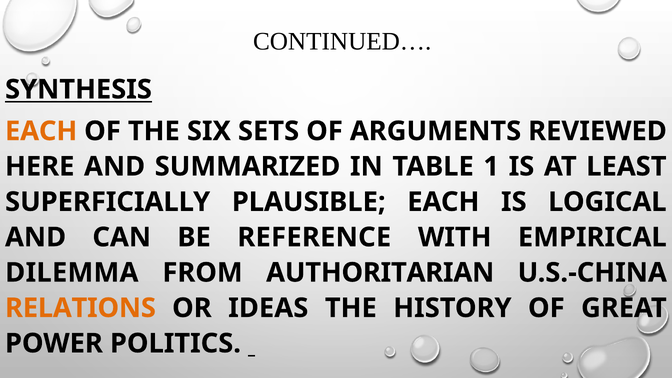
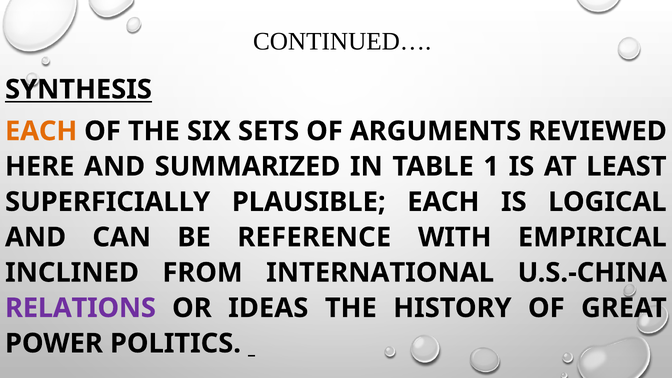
DILEMMA: DILEMMA -> INCLINED
AUTHORITARIAN: AUTHORITARIAN -> INTERNATIONAL
RELATIONS colour: orange -> purple
